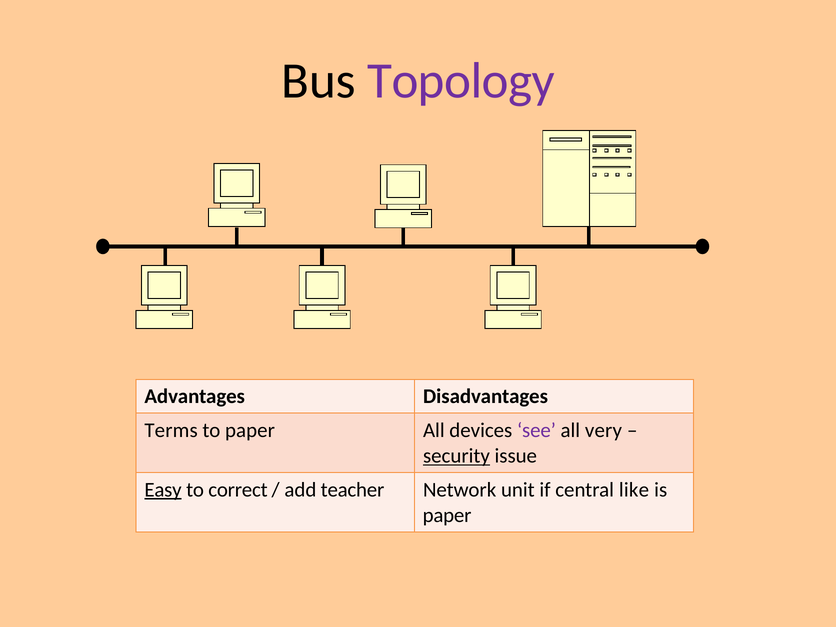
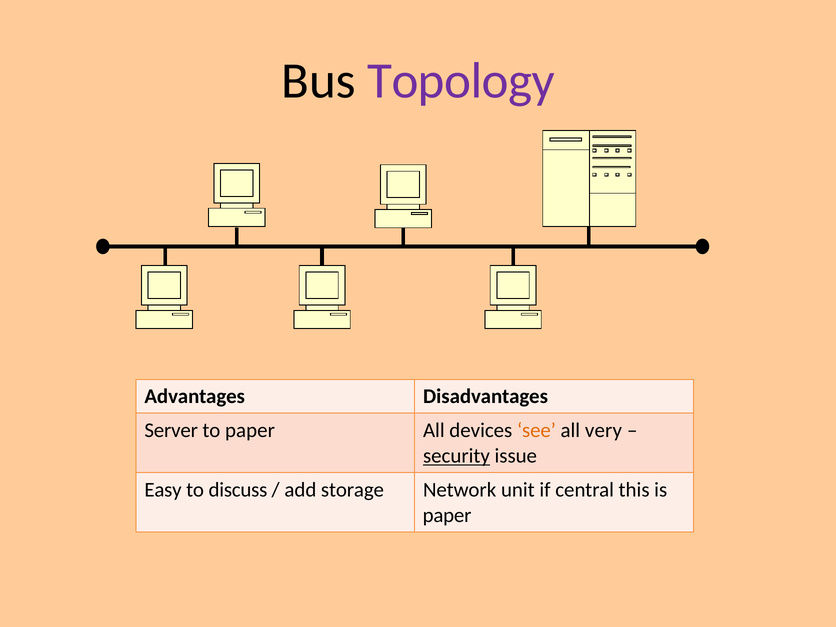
Terms: Terms -> Server
see colour: purple -> orange
Easy underline: present -> none
correct: correct -> discuss
teacher: teacher -> storage
like: like -> this
